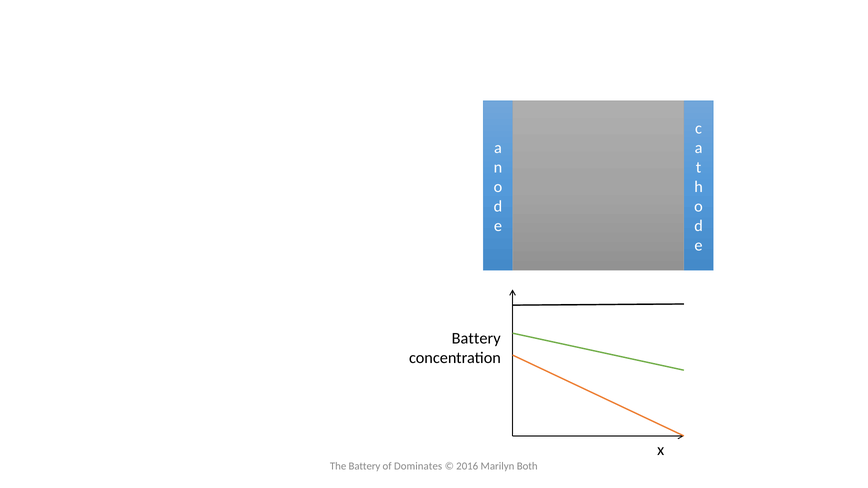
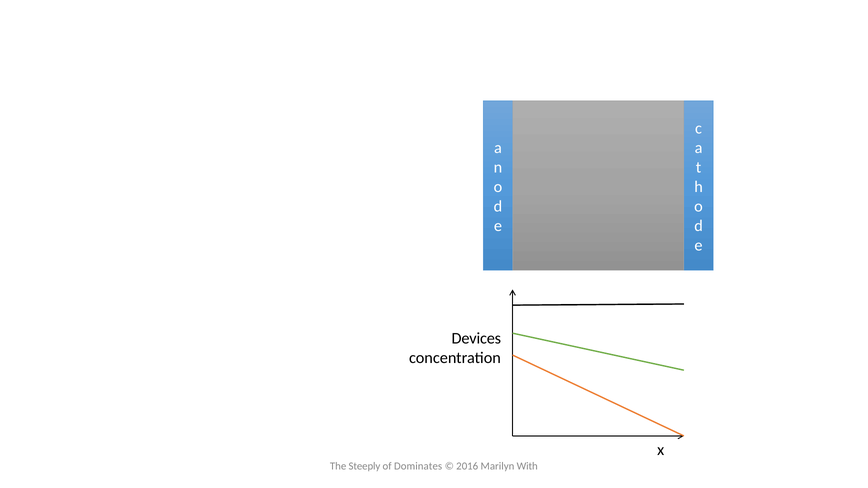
Battery at (476, 338): Battery -> Devices
The Battery: Battery -> Steeply
Both: Both -> With
